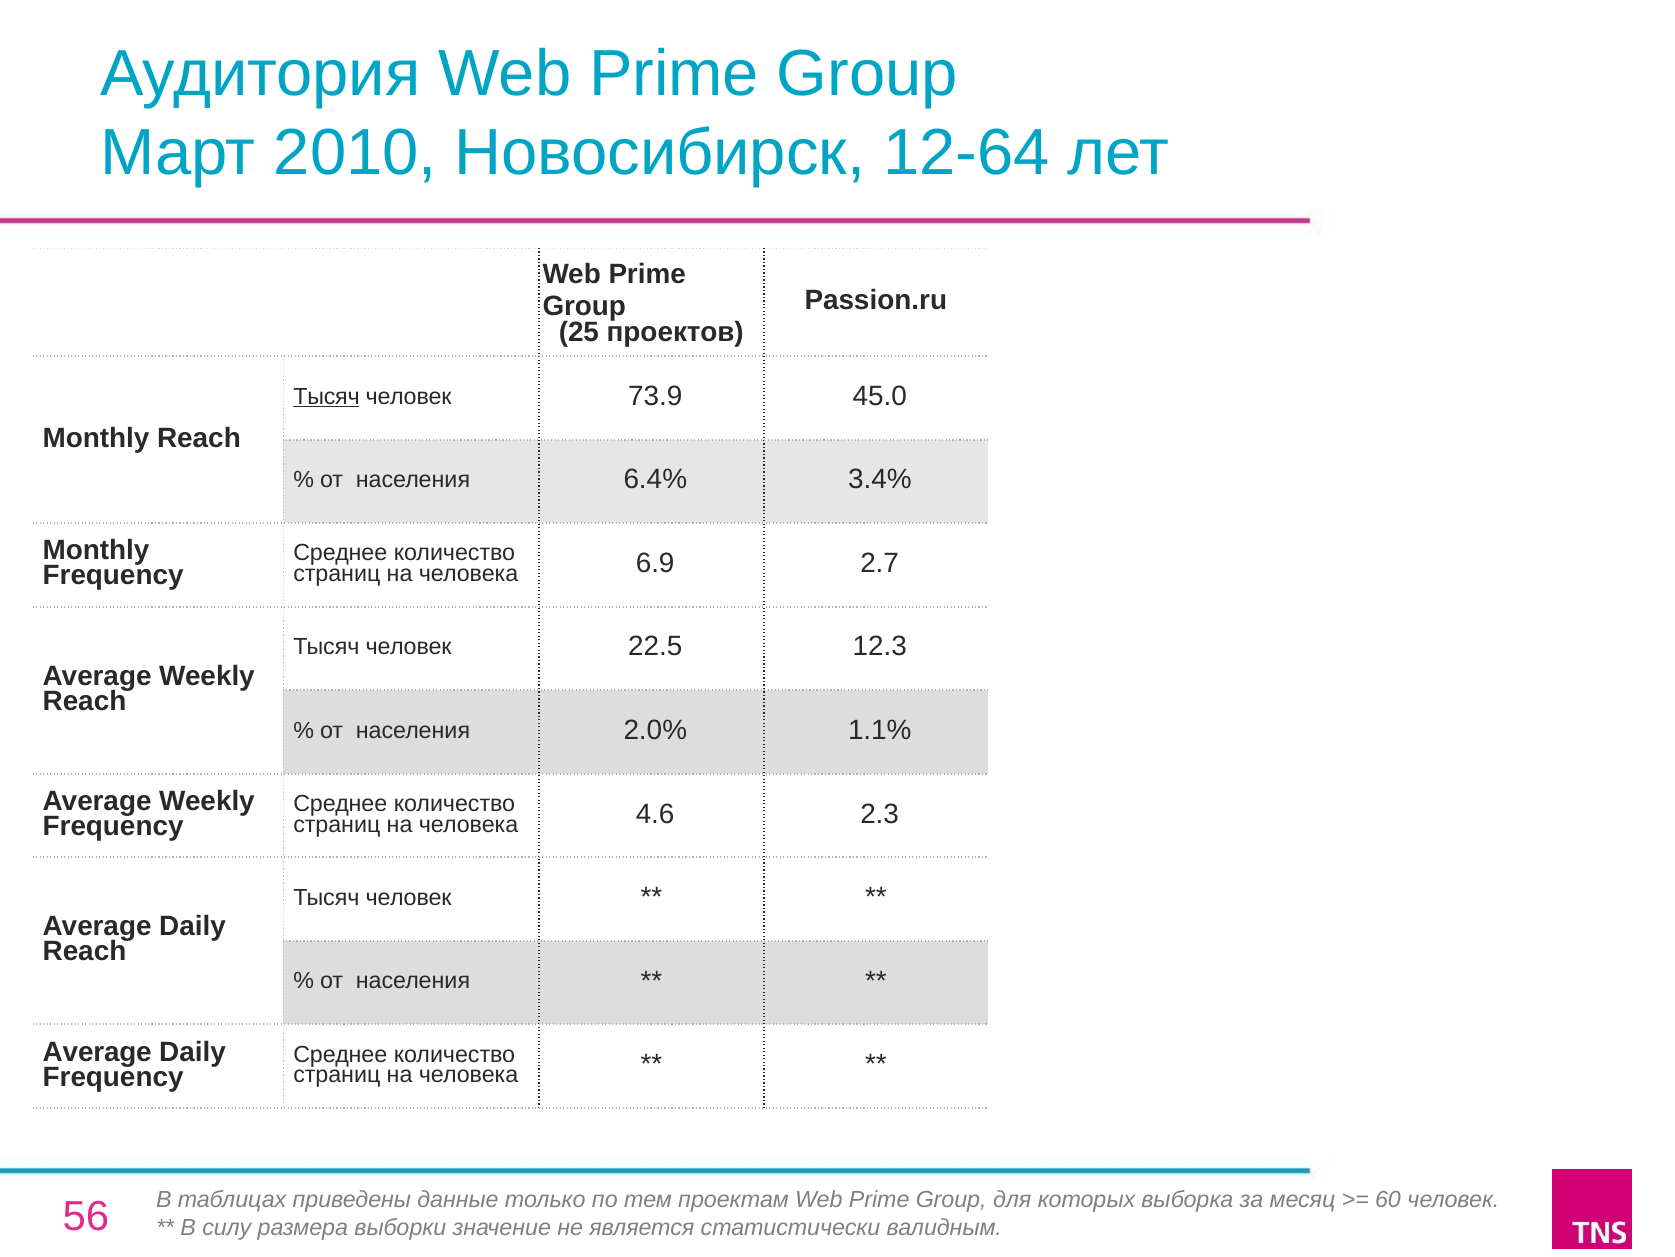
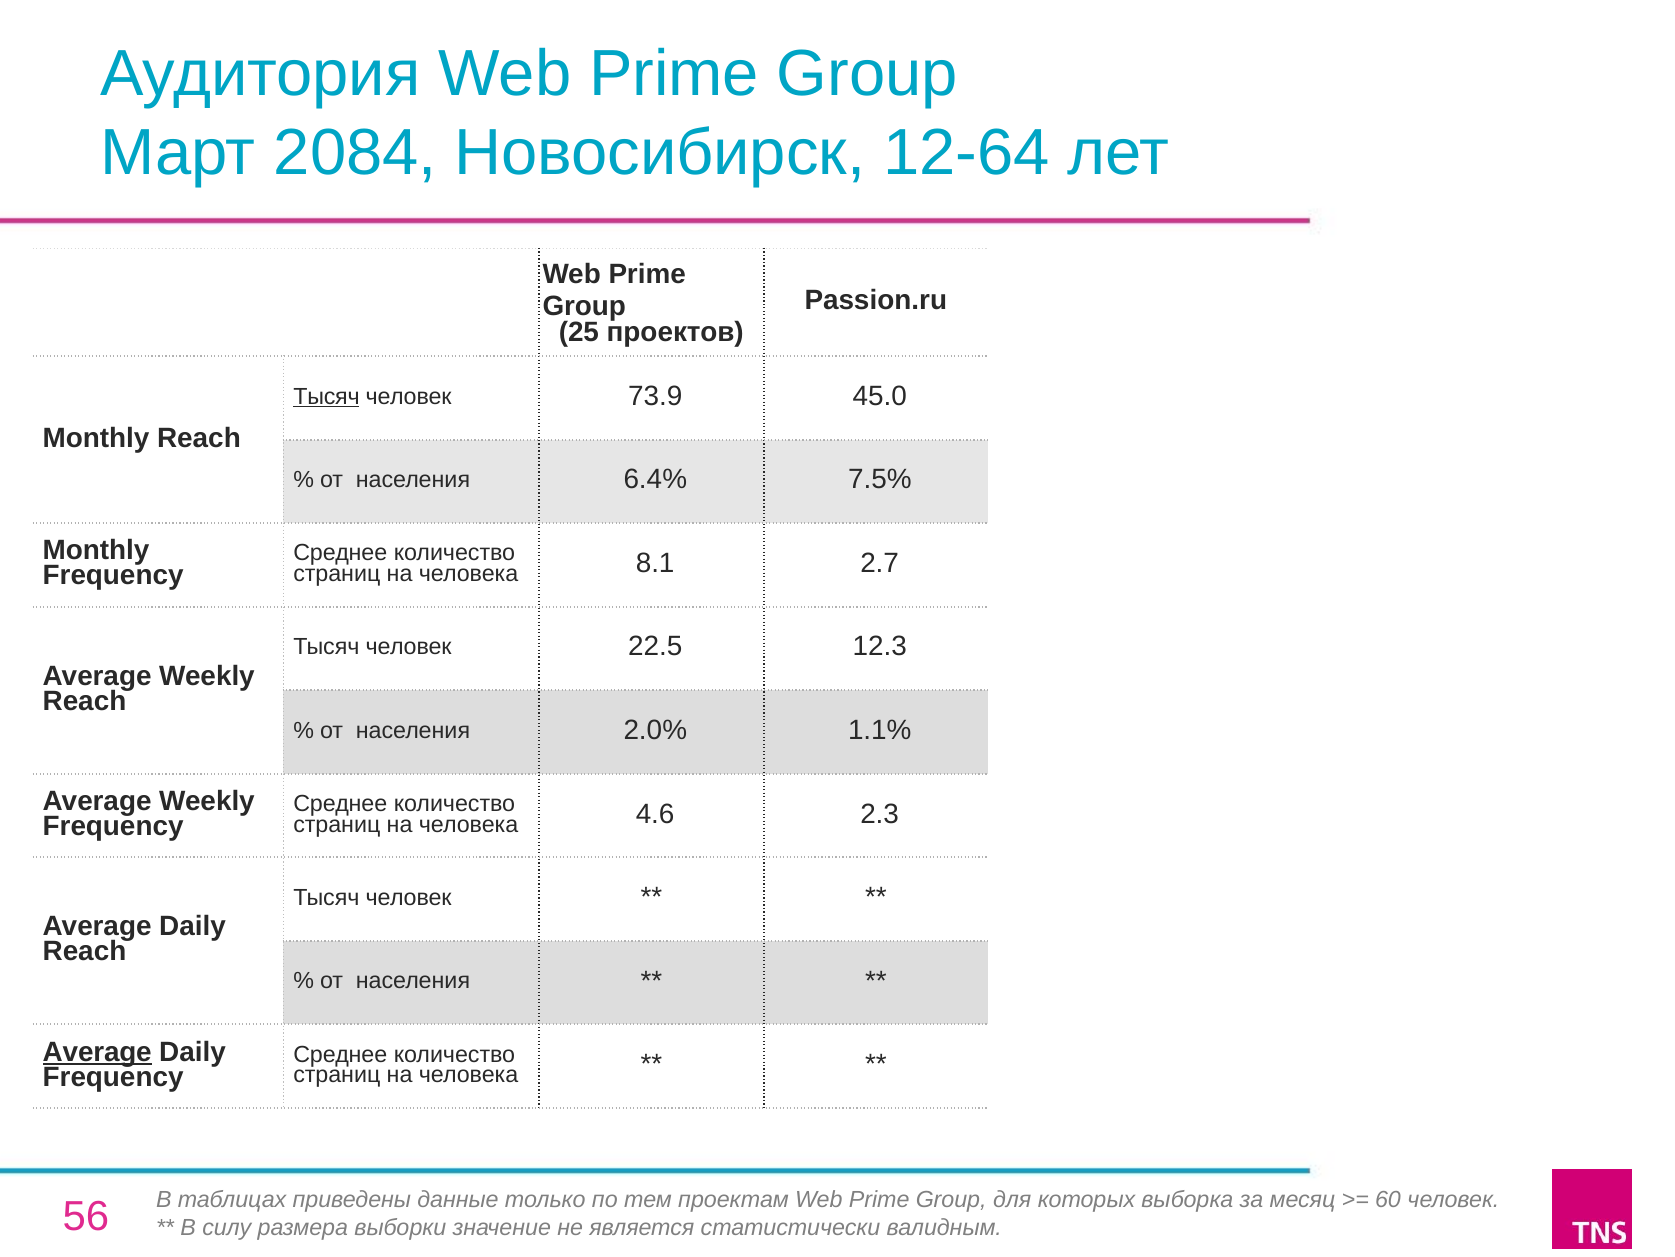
2010: 2010 -> 2084
3.4%: 3.4% -> 7.5%
6.9: 6.9 -> 8.1
Average at (97, 1051) underline: none -> present
